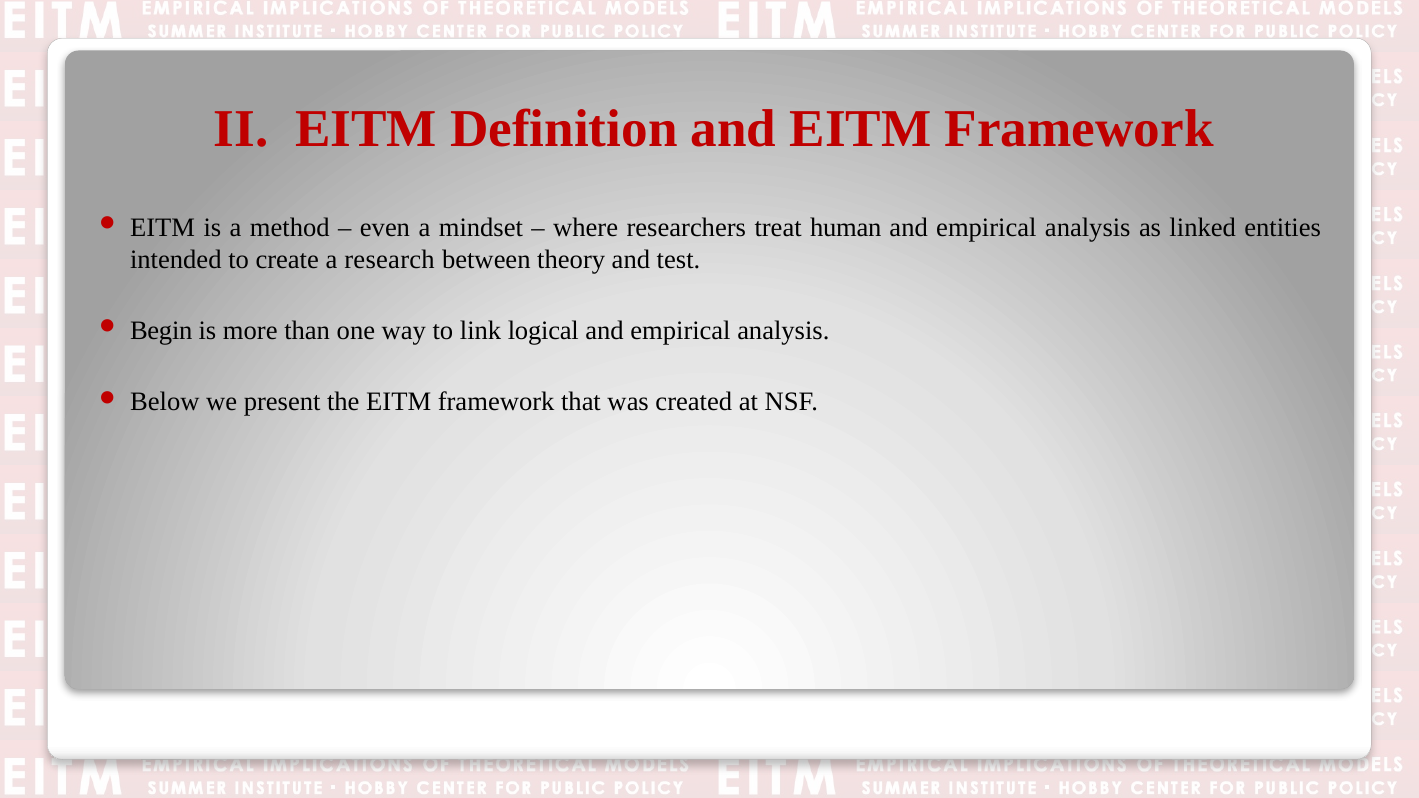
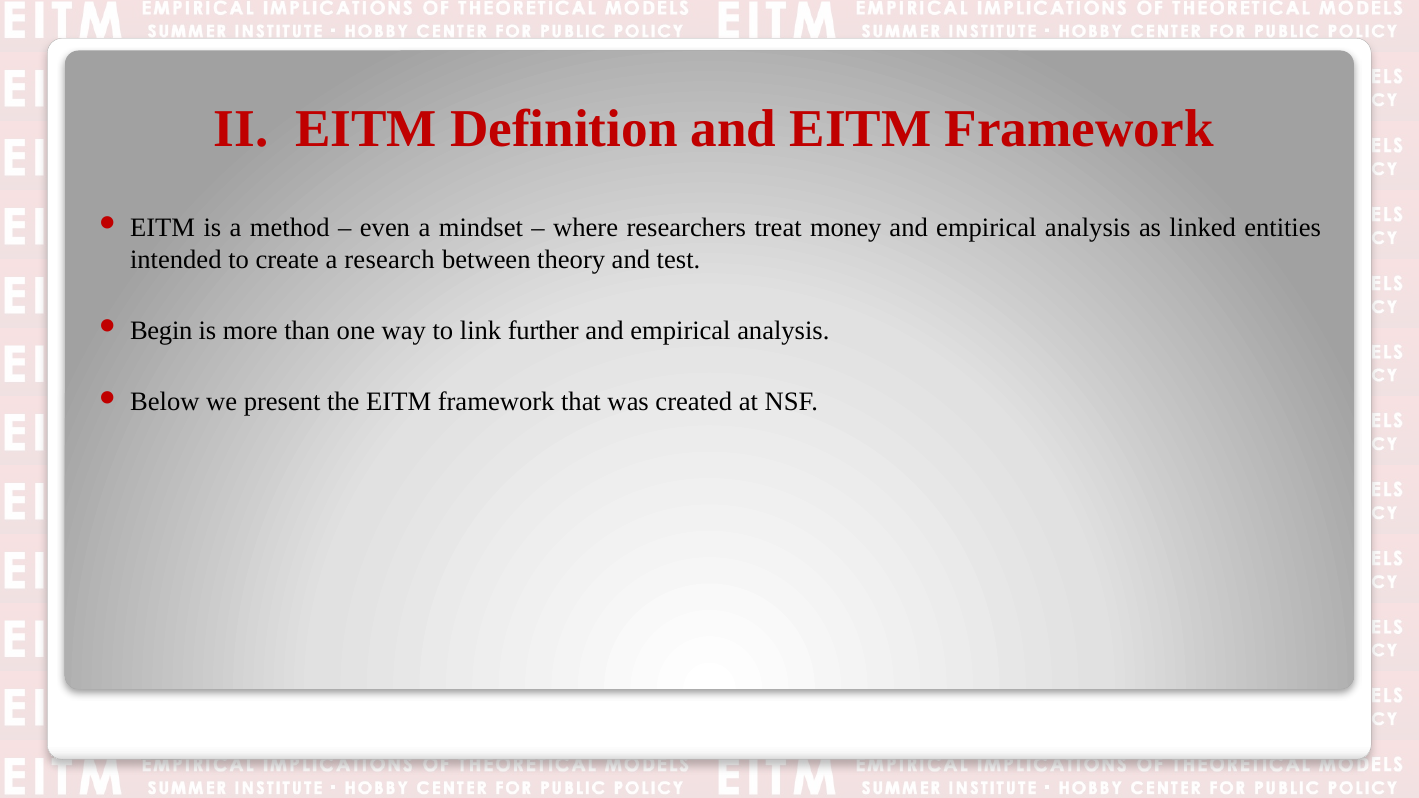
human: human -> money
logical: logical -> further
